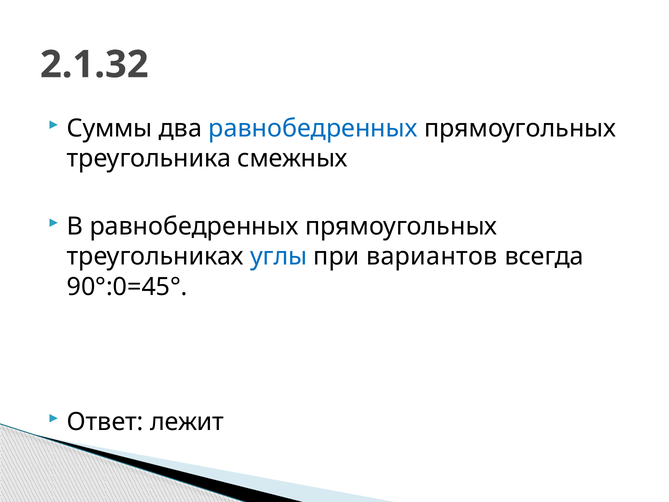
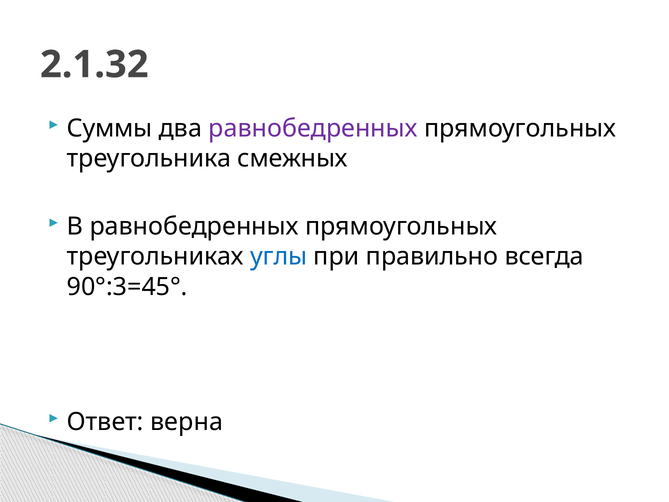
равнобедренных at (313, 128) colour: blue -> purple
вариантов: вариантов -> правильно
90°:0=45°: 90°:0=45° -> 90°:3=45°
лежит: лежит -> верна
